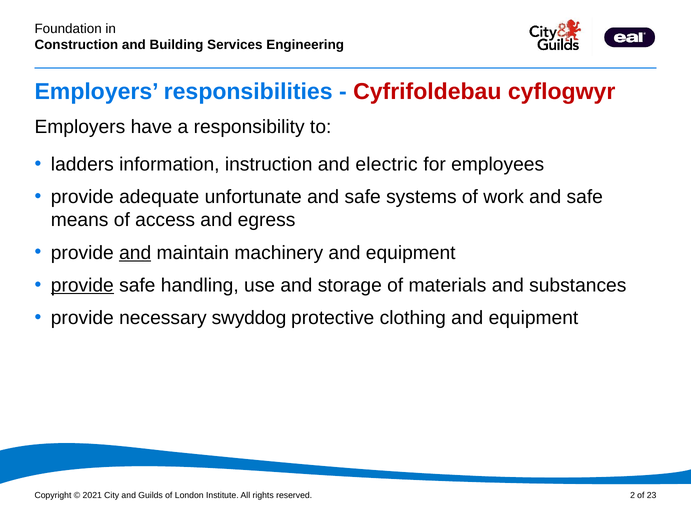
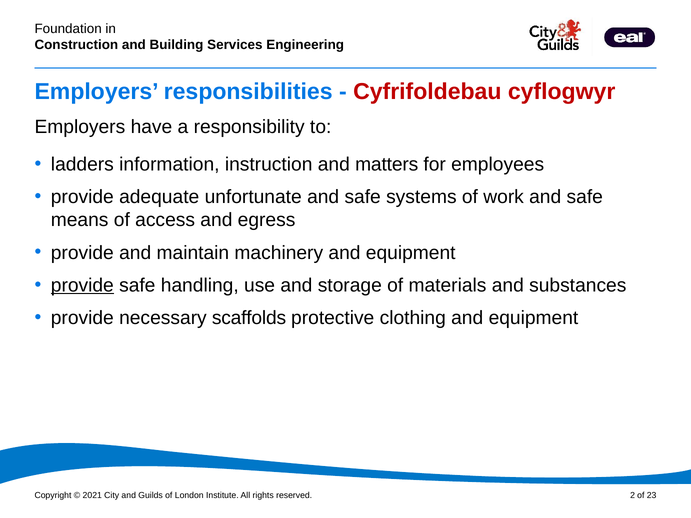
electric: electric -> matters
and at (135, 253) underline: present -> none
swyddog: swyddog -> scaffolds
